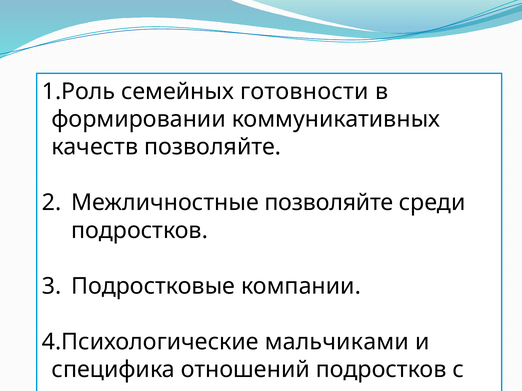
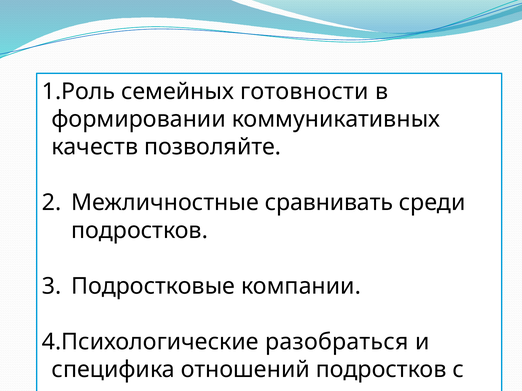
Межличностные позволяйте: позволяйте -> сравнивать
мальчиками: мальчиками -> разобраться
